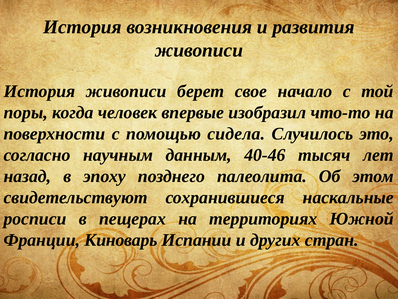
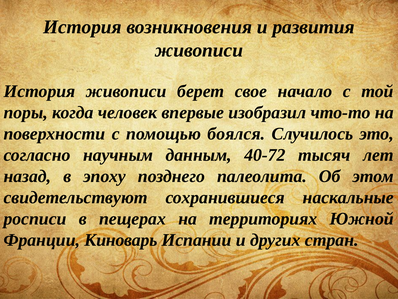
сидела: сидела -> боялся
40-46: 40-46 -> 40-72
